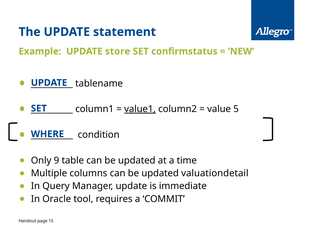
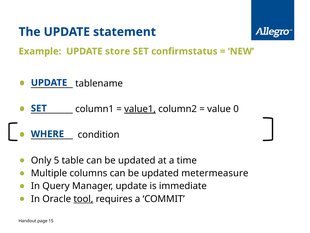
5: 5 -> 0
9: 9 -> 5
valuationdetail: valuationdetail -> metermeasure
tool underline: none -> present
